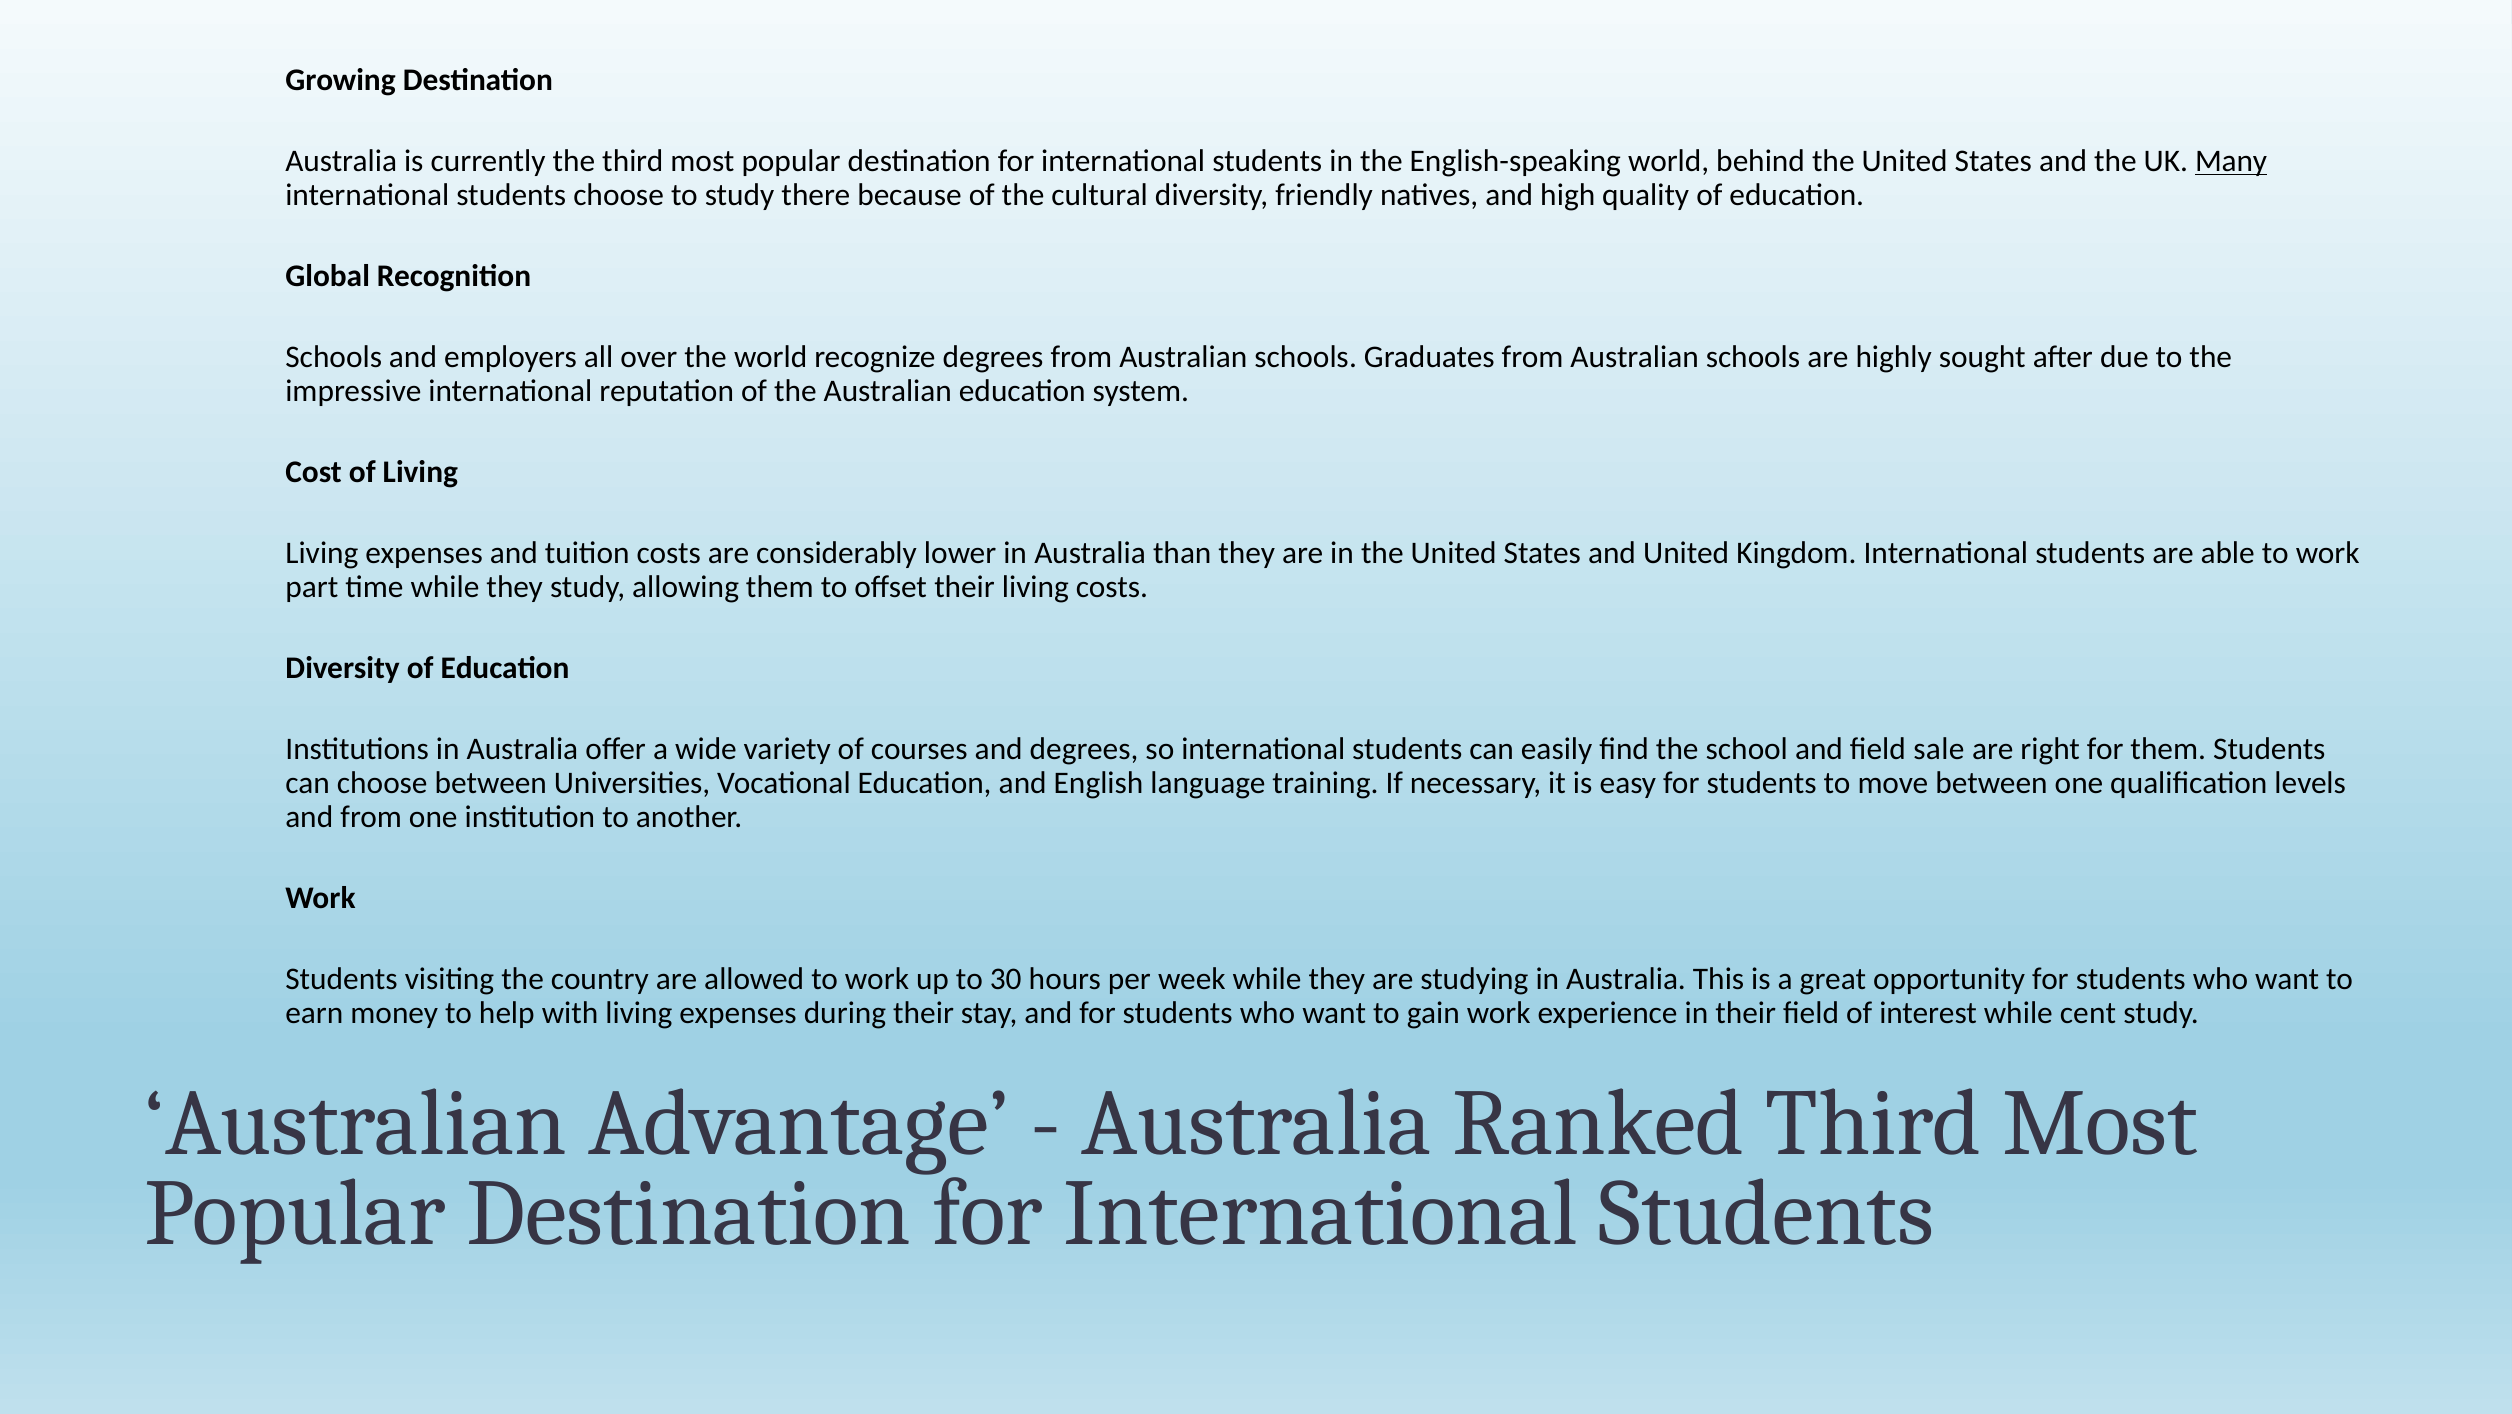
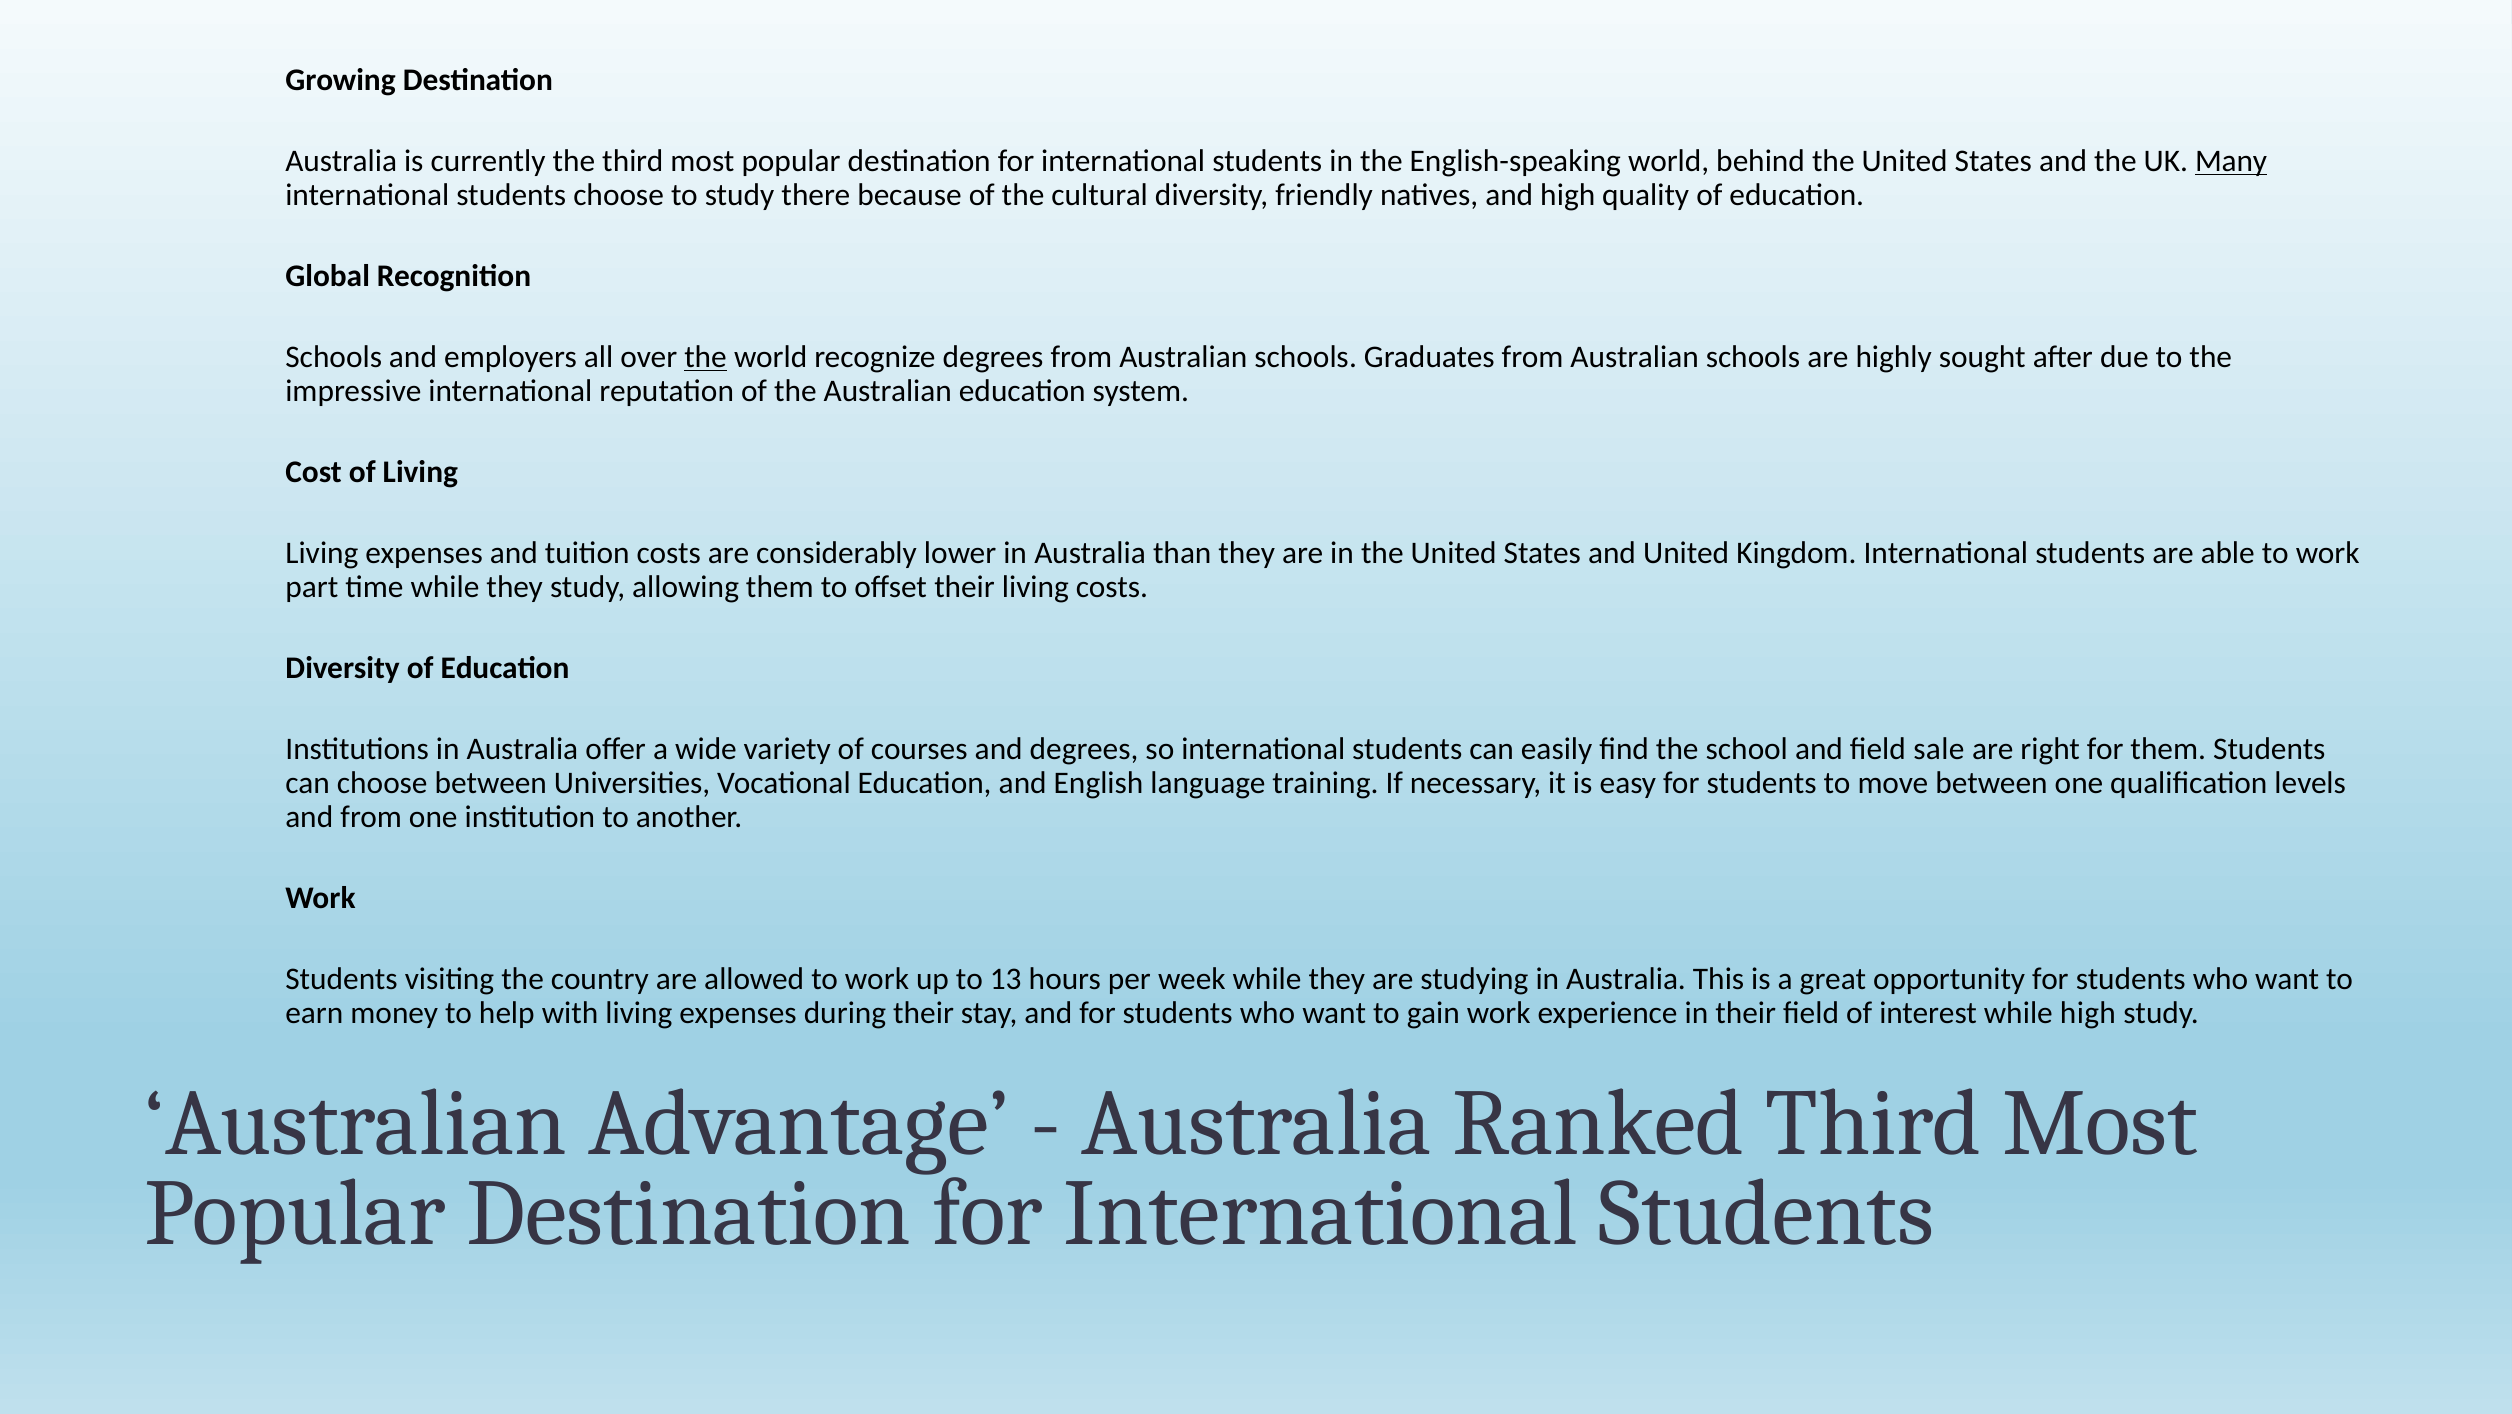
the at (706, 357) underline: none -> present
30: 30 -> 13
while cent: cent -> high
